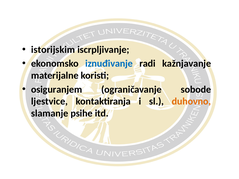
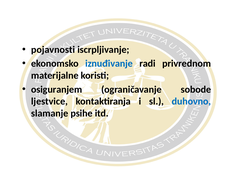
istorijskim: istorijskim -> pojavnosti
kažnjavanje: kažnjavanje -> privrednom
duhovno colour: orange -> blue
